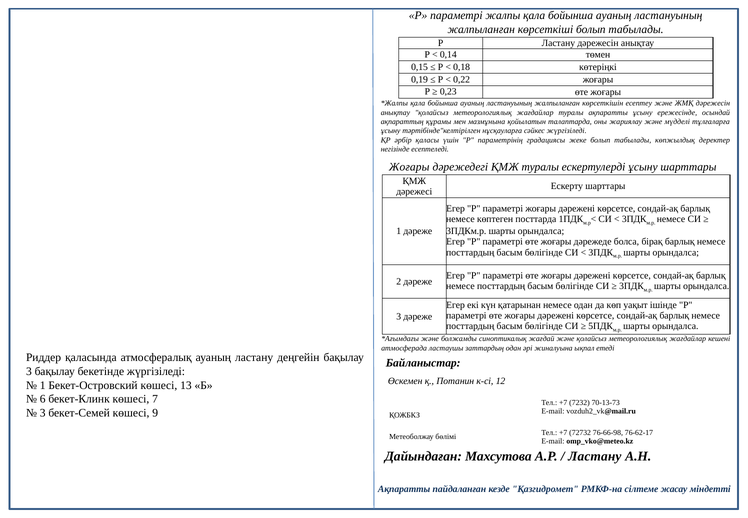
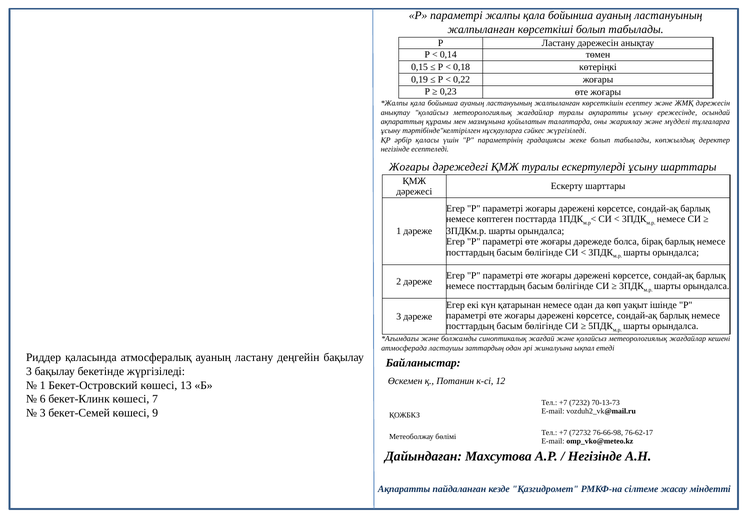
Ластану at (595, 456): Ластану -> Негізінде
